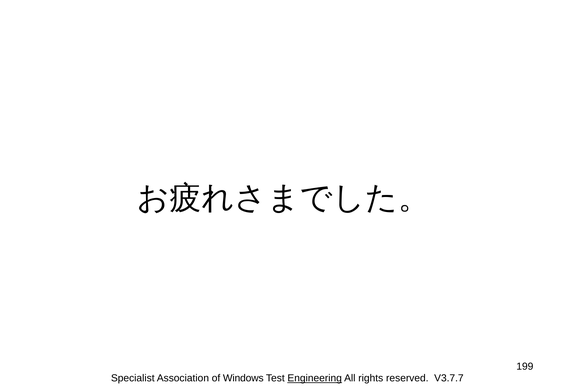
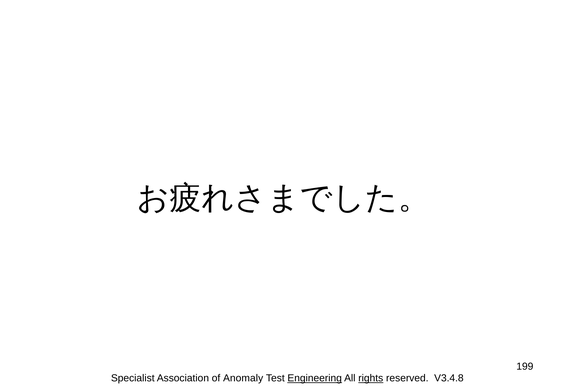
Windows: Windows -> Anomaly
rights underline: none -> present
V3.7.7: V3.7.7 -> V3.4.8
